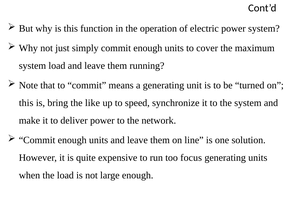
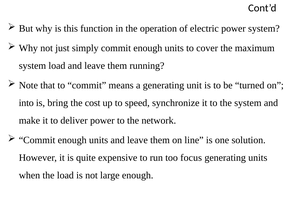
this at (26, 103): this -> into
like: like -> cost
